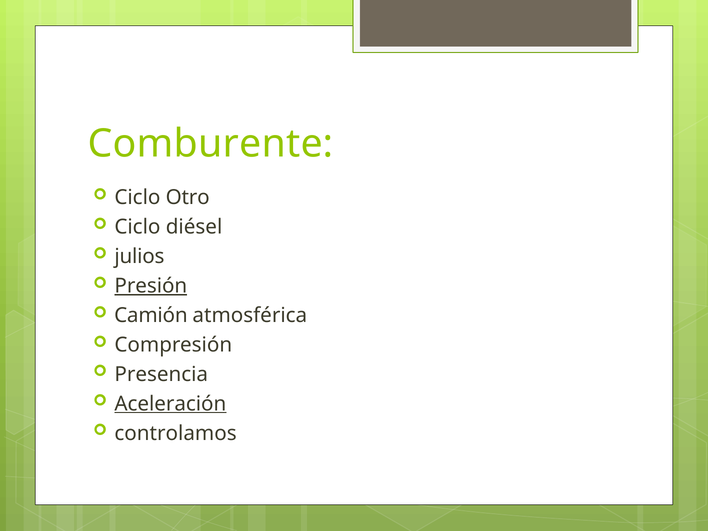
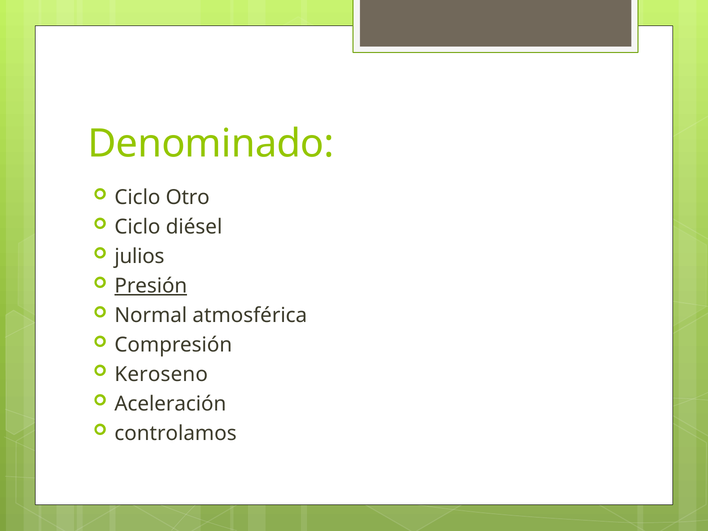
Comburente: Comburente -> Denominado
Camión: Camión -> Normal
Presencia: Presencia -> Keroseno
Aceleración underline: present -> none
